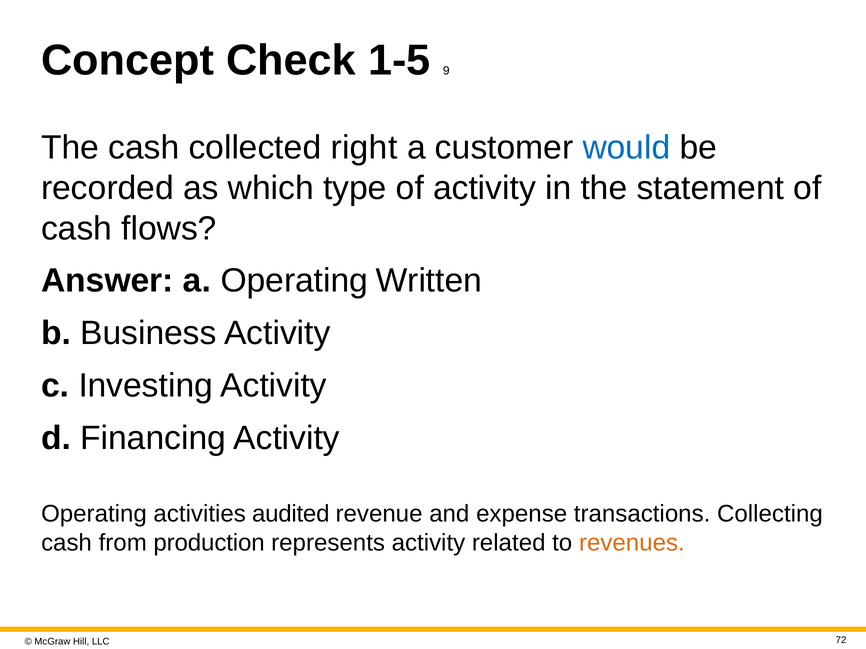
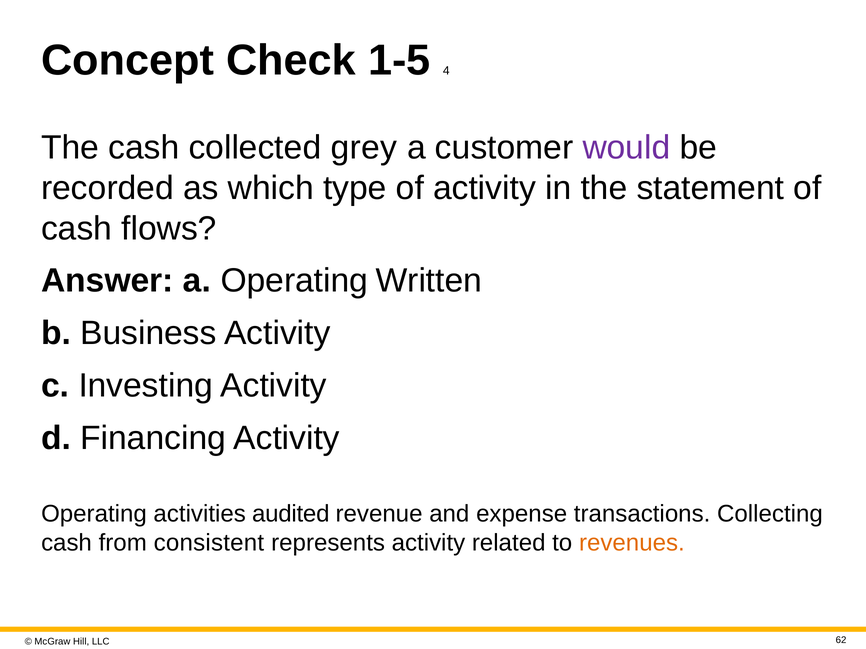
9: 9 -> 4
right: right -> grey
would colour: blue -> purple
production: production -> consistent
72: 72 -> 62
